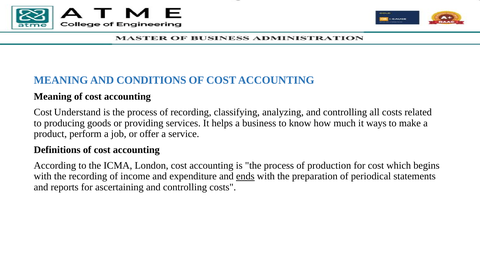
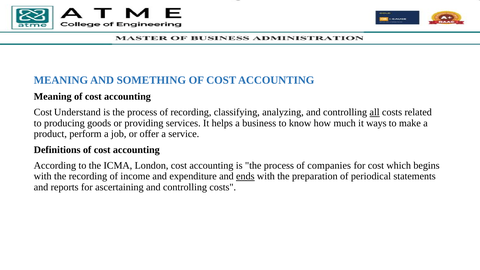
CONDITIONS: CONDITIONS -> SOMETHING
all underline: none -> present
production: production -> companies
